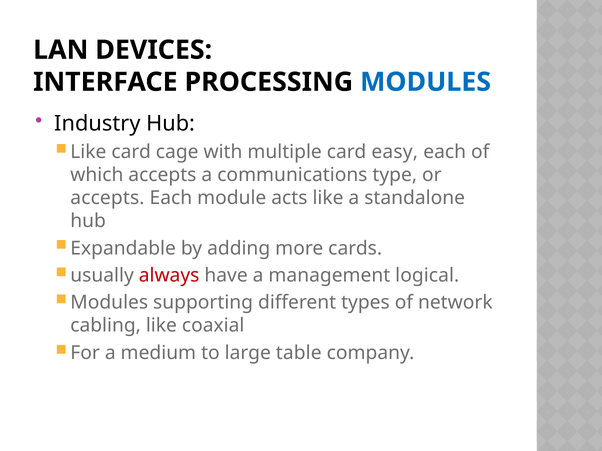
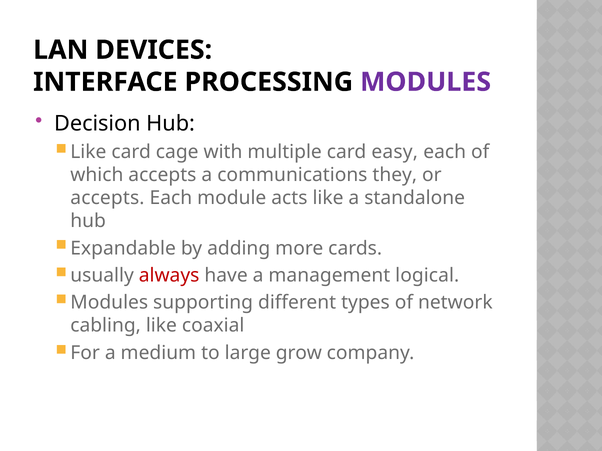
MODULES at (426, 82) colour: blue -> purple
Industry: Industry -> Decision
type: type -> they
table: table -> grow
